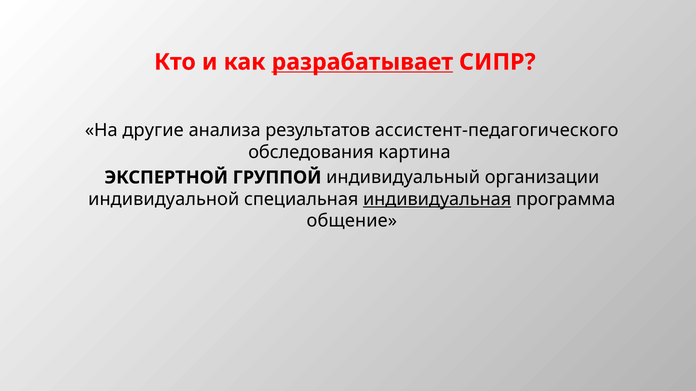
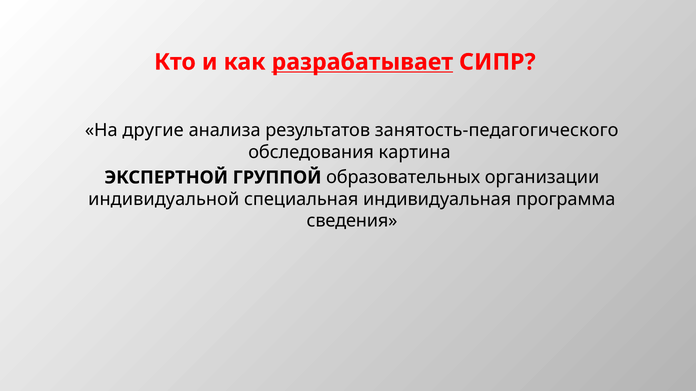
ассистент-педагогического: ассистент-педагогического -> занятость-педагогического
индивидуальный: индивидуальный -> образовательных
индивидуальная underline: present -> none
общение: общение -> сведения
